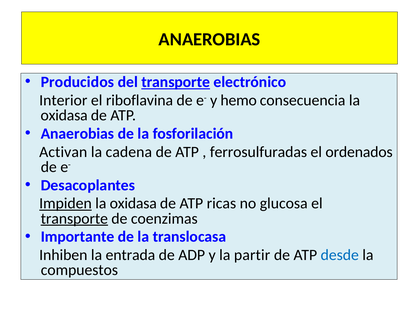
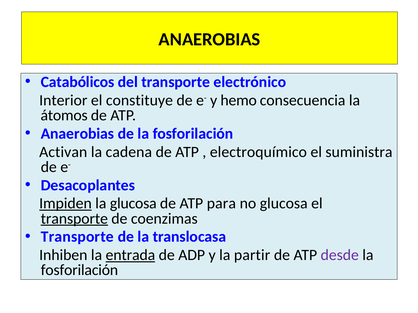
Producidos: Producidos -> Catabólicos
transporte at (176, 82) underline: present -> none
riboflavina: riboflavina -> constituye
oxidasa at (64, 115): oxidasa -> átomos
ferrosulfuradas: ferrosulfuradas -> electroquímico
ordenados: ordenados -> suministra
oxidasa at (133, 204): oxidasa -> glucosa
ricas: ricas -> para
Importante at (78, 237): Importante -> Transporte
entrada underline: none -> present
desde colour: blue -> purple
compuestos at (79, 271): compuestos -> fosforilación
